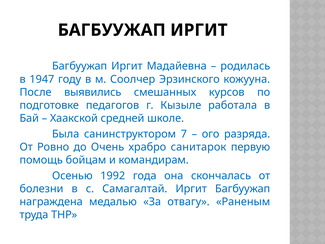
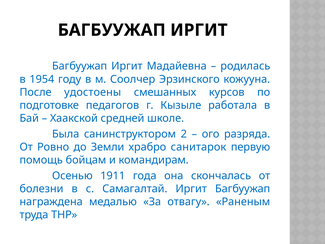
1947: 1947 -> 1954
выявились: выявились -> удостоены
7: 7 -> 2
Очень: Очень -> Земли
1992: 1992 -> 1911
